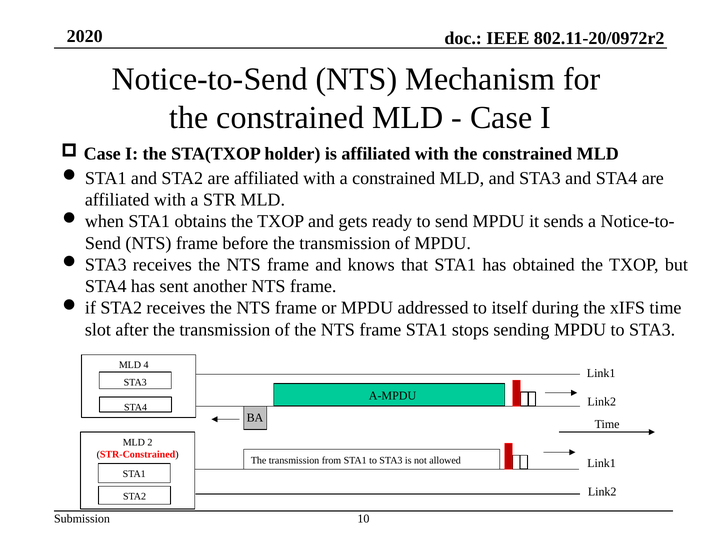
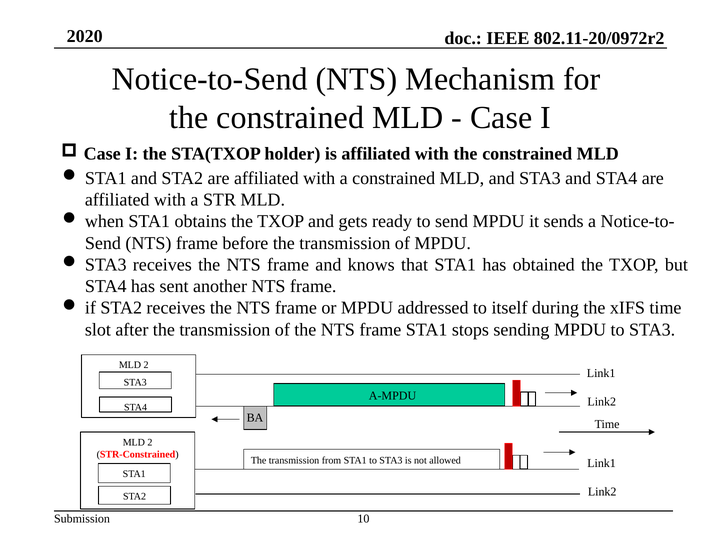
4 at (146, 365): 4 -> 2
